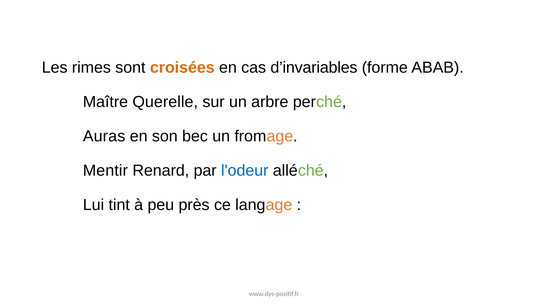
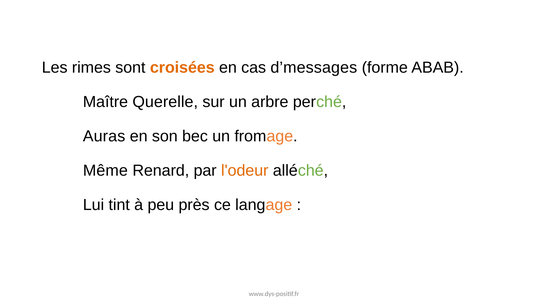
d’invariables: d’invariables -> d’messages
Mentir: Mentir -> Même
l'odeur colour: blue -> orange
